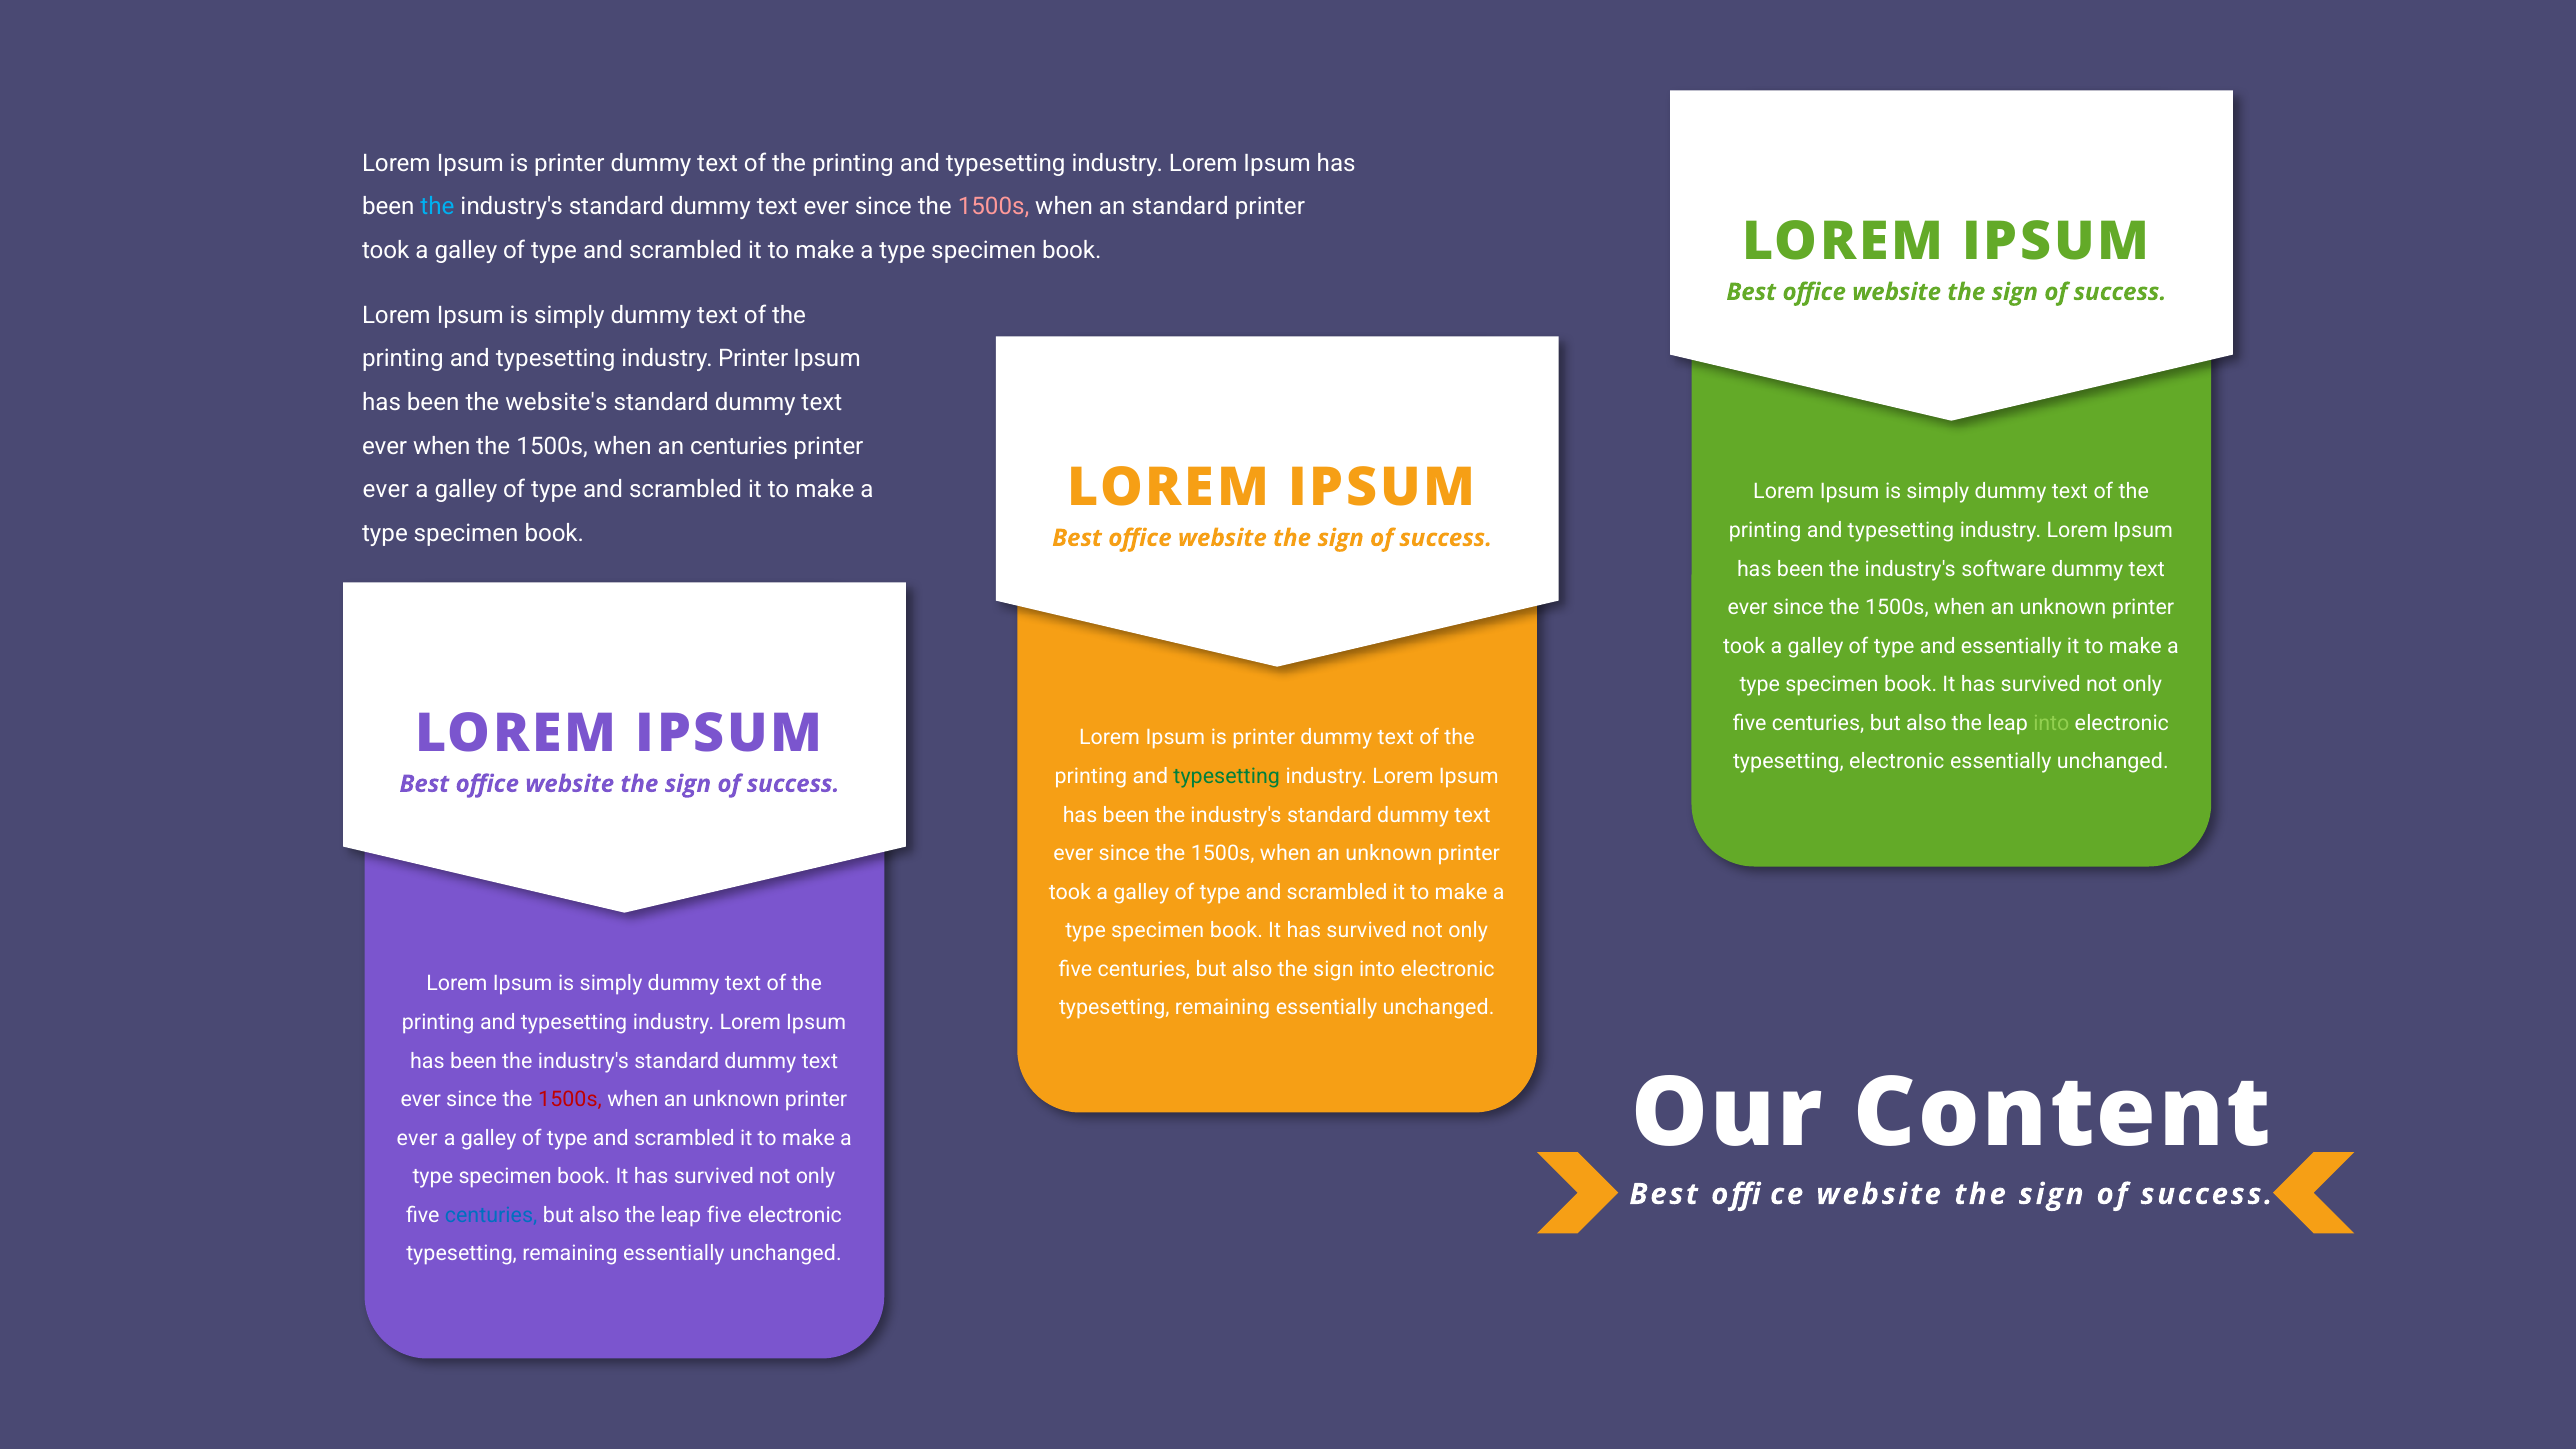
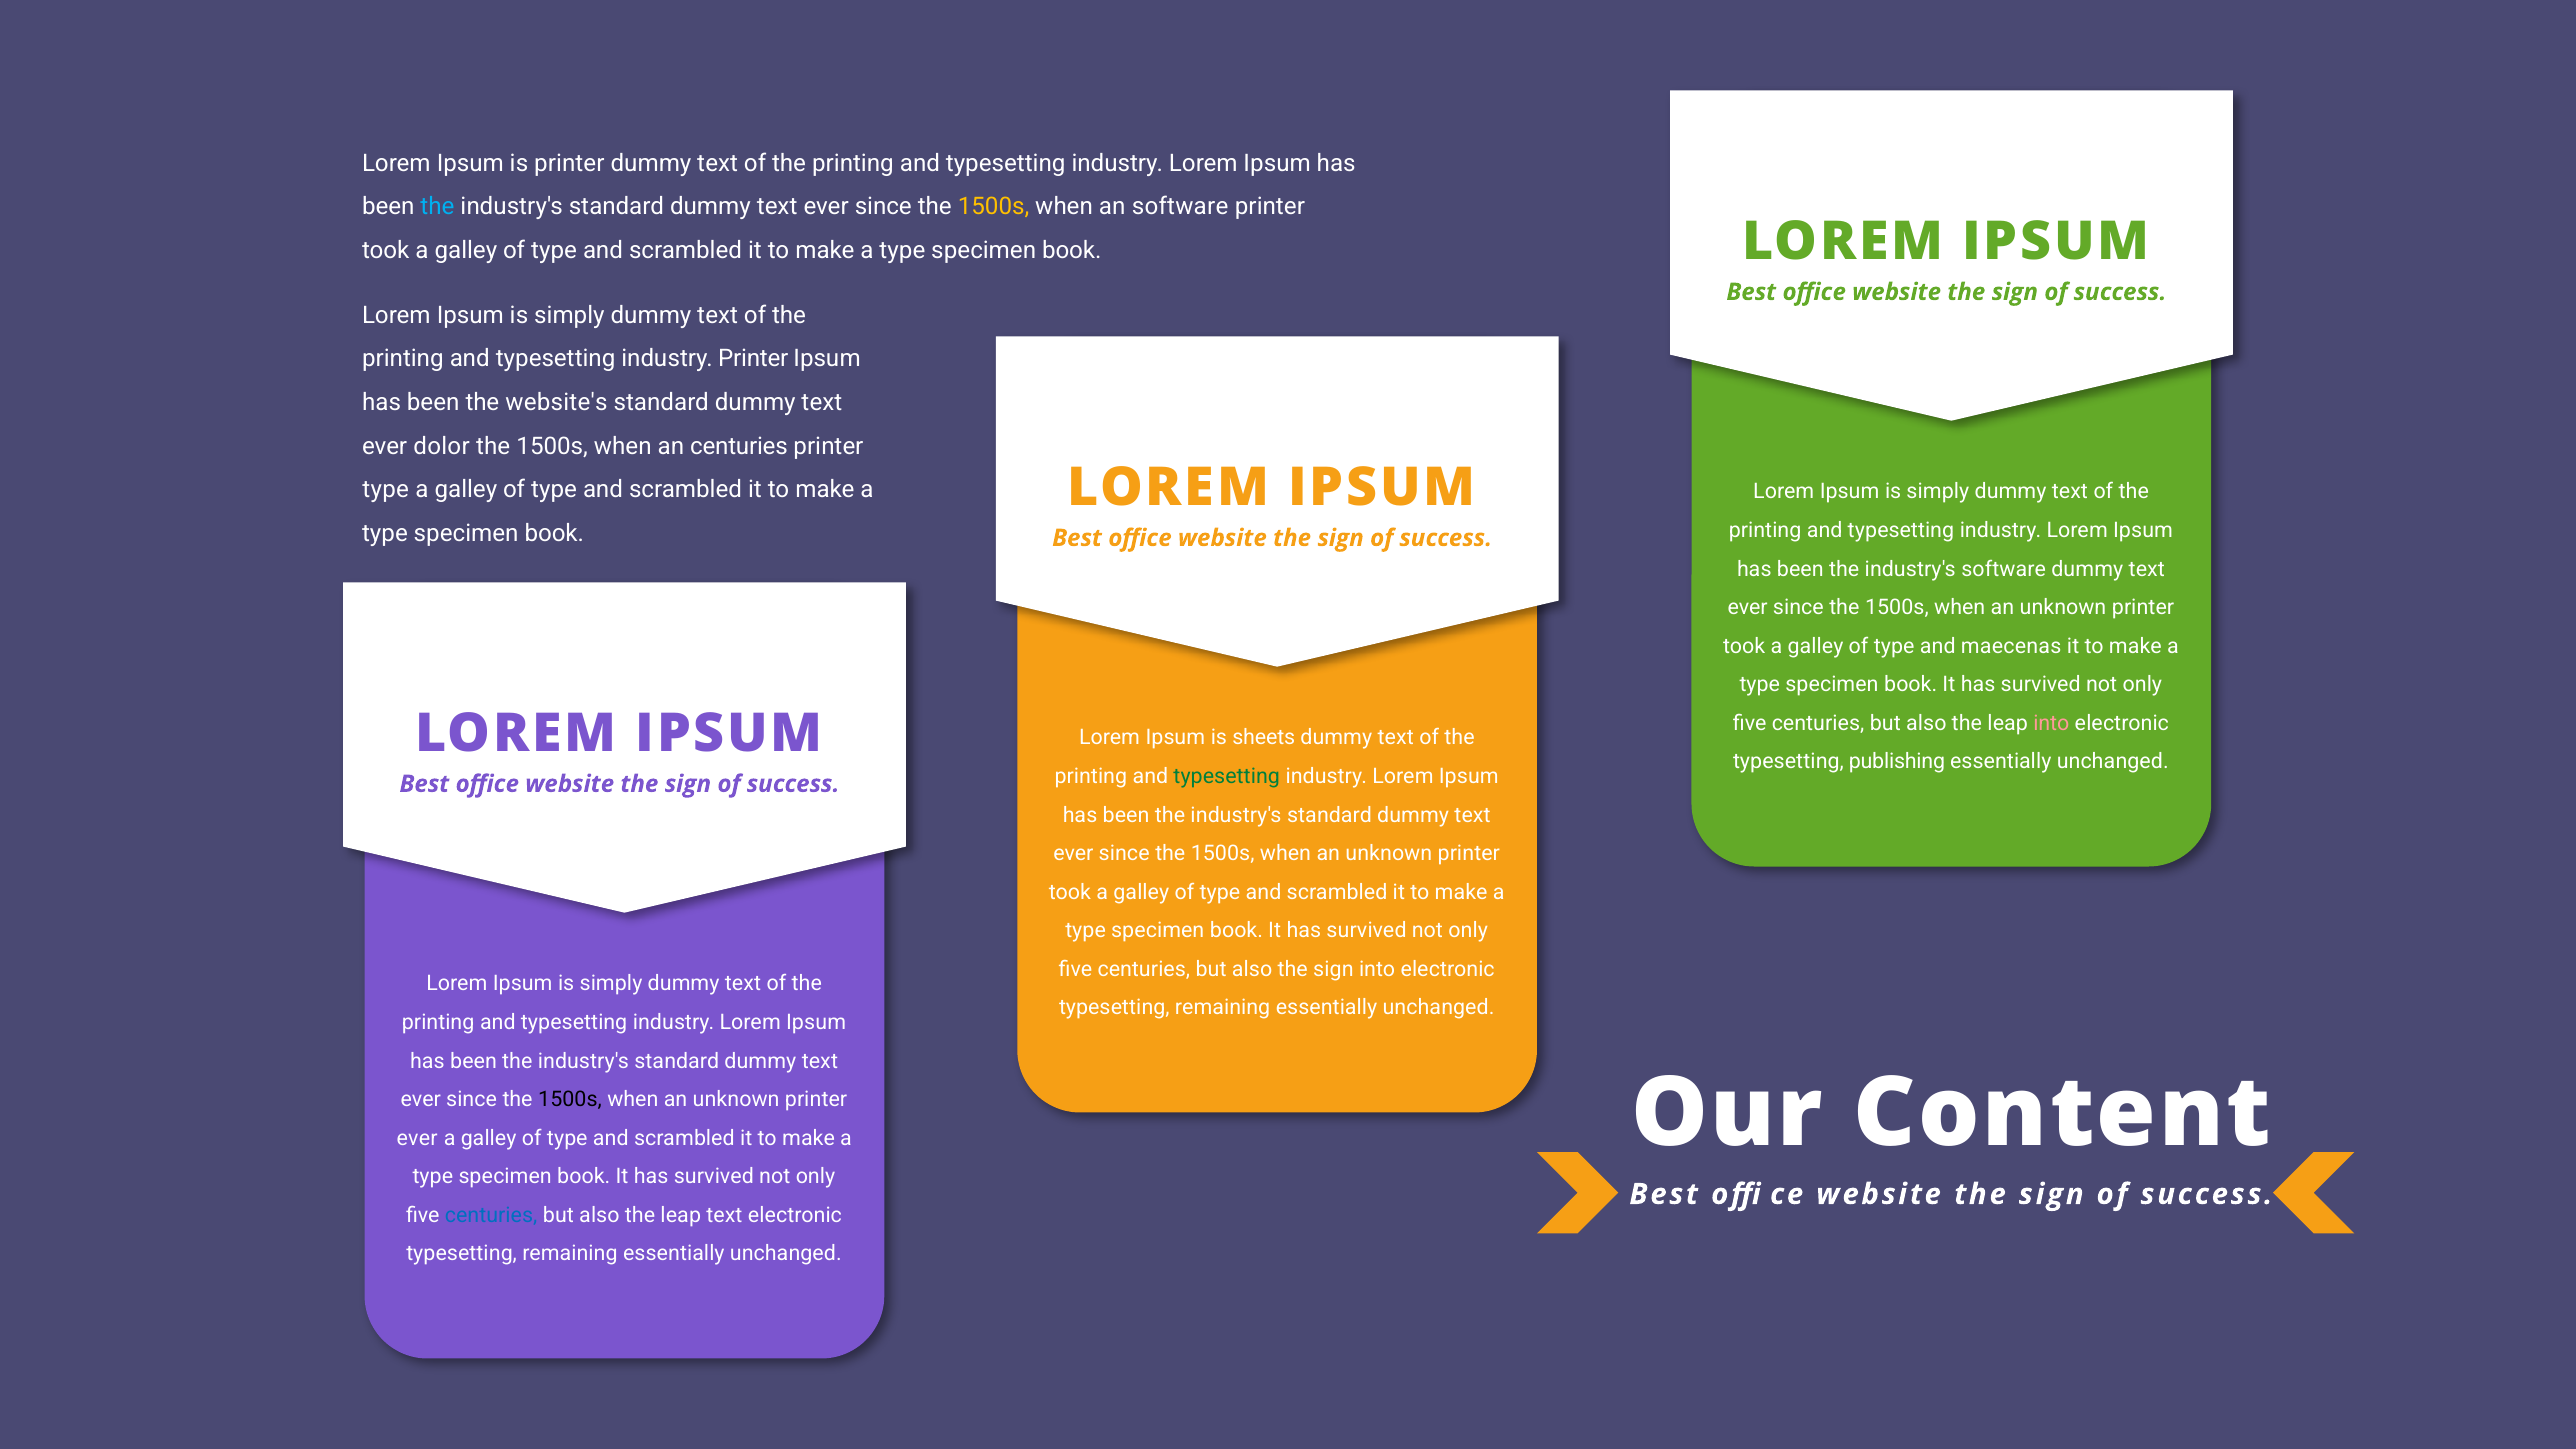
1500s at (994, 207) colour: pink -> yellow
an standard: standard -> software
ever when: when -> dolor
ever at (386, 490): ever -> type
and essentially: essentially -> maecenas
into at (2051, 723) colour: light green -> pink
printer at (1264, 738): printer -> sheets
typesetting electronic: electronic -> publishing
1500s at (570, 1099) colour: red -> black
leap five: five -> text
